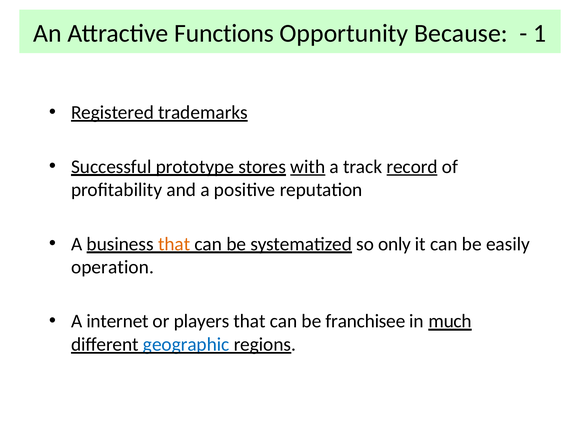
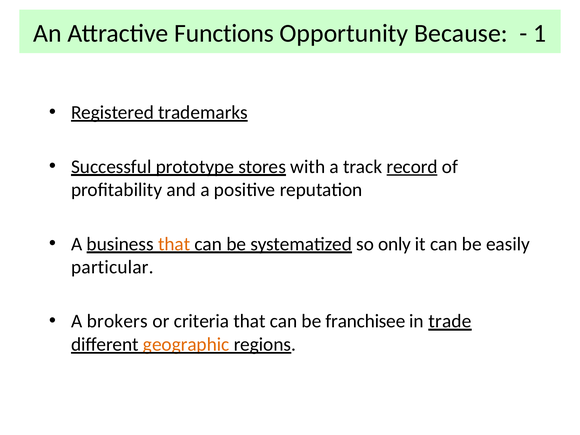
with underline: present -> none
operation: operation -> particular
internet: internet -> brokers
players: players -> criteria
much: much -> trade
geographic colour: blue -> orange
